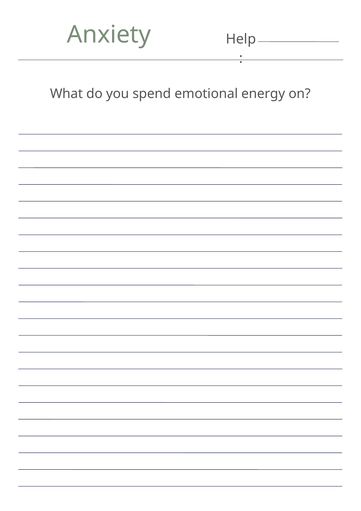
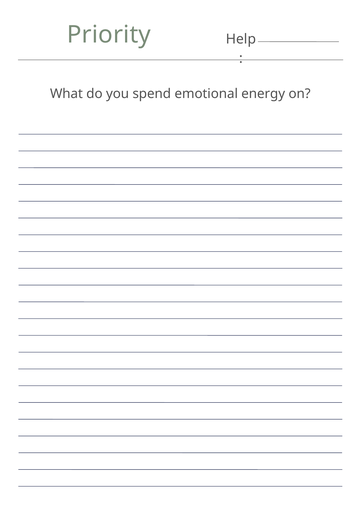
Anxiety: Anxiety -> Priority
